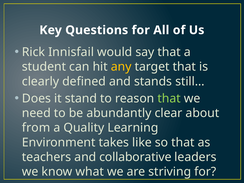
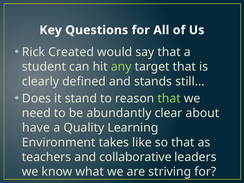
Innisfail: Innisfail -> Created
any colour: yellow -> light green
from: from -> have
